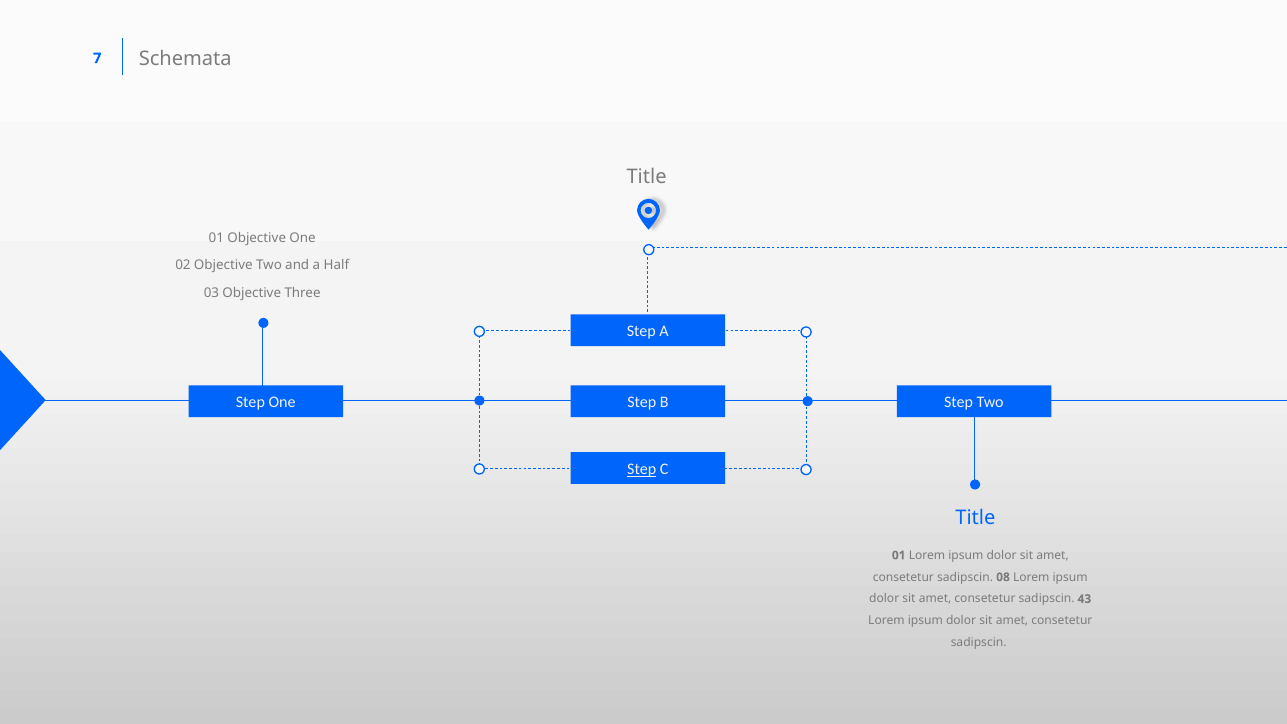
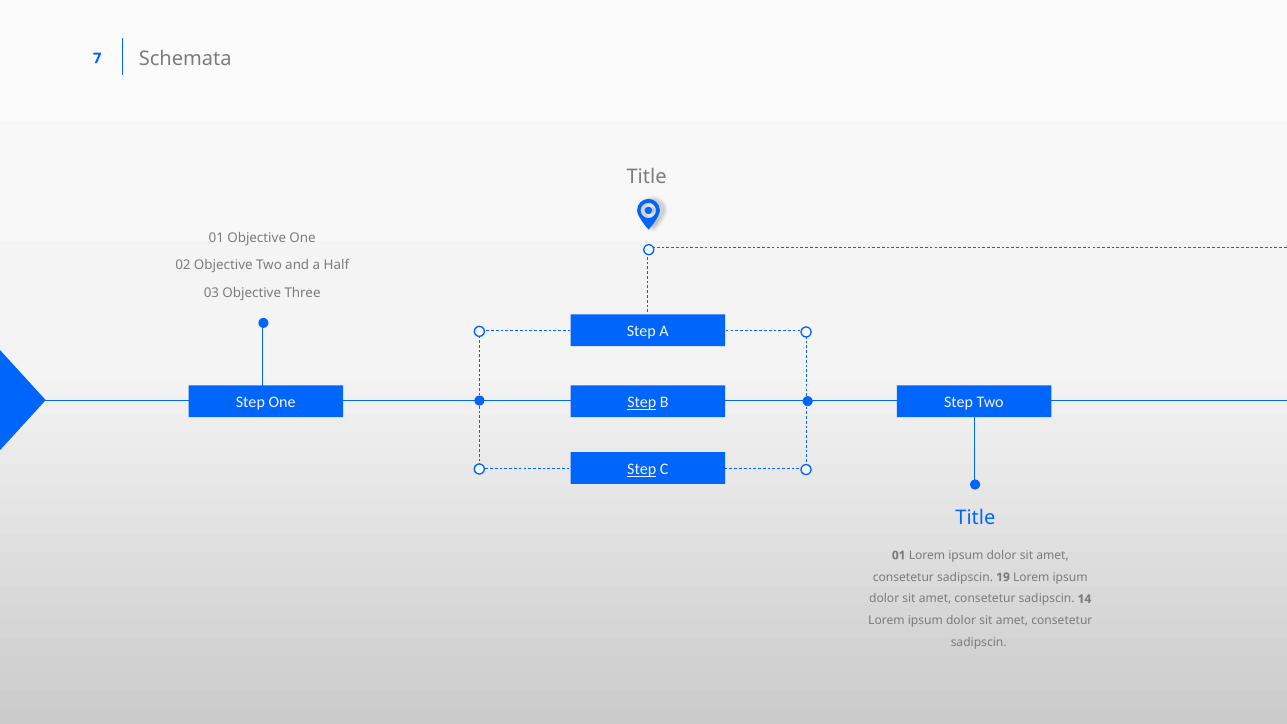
Step at (642, 402) underline: none -> present
08: 08 -> 19
43: 43 -> 14
